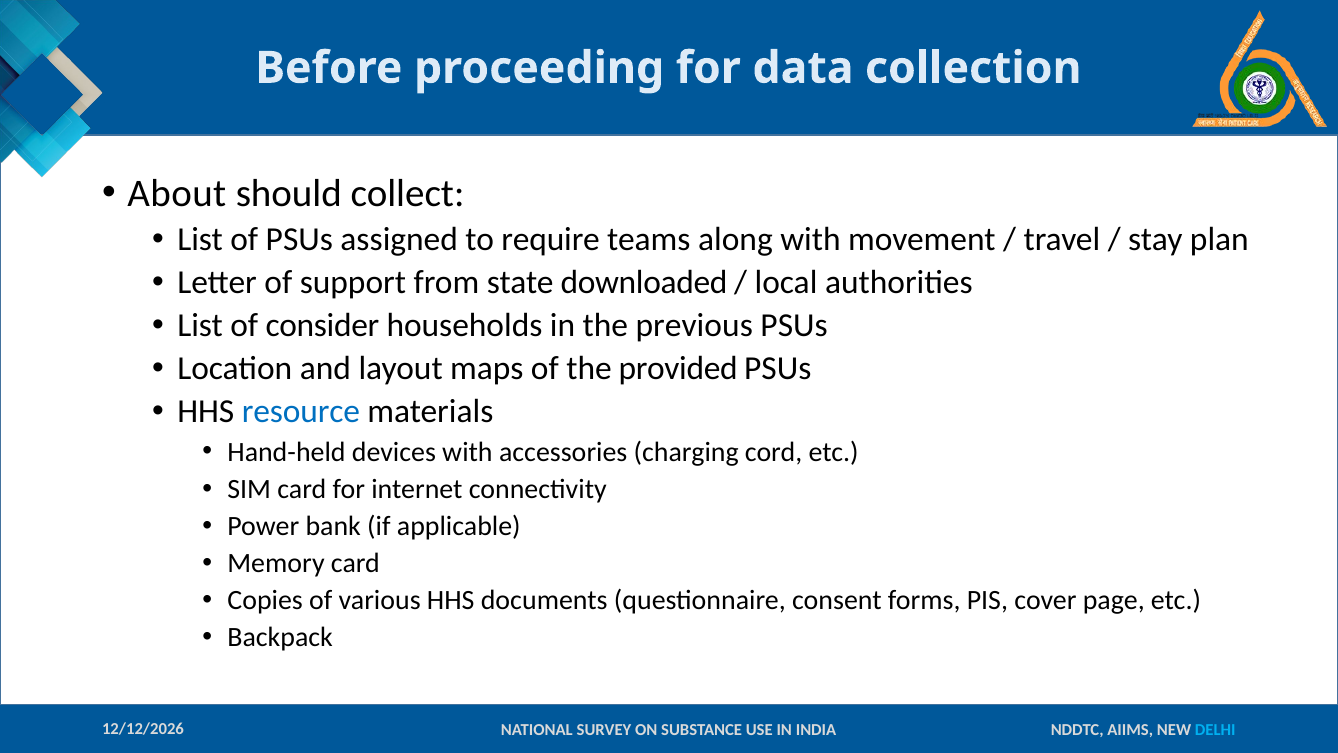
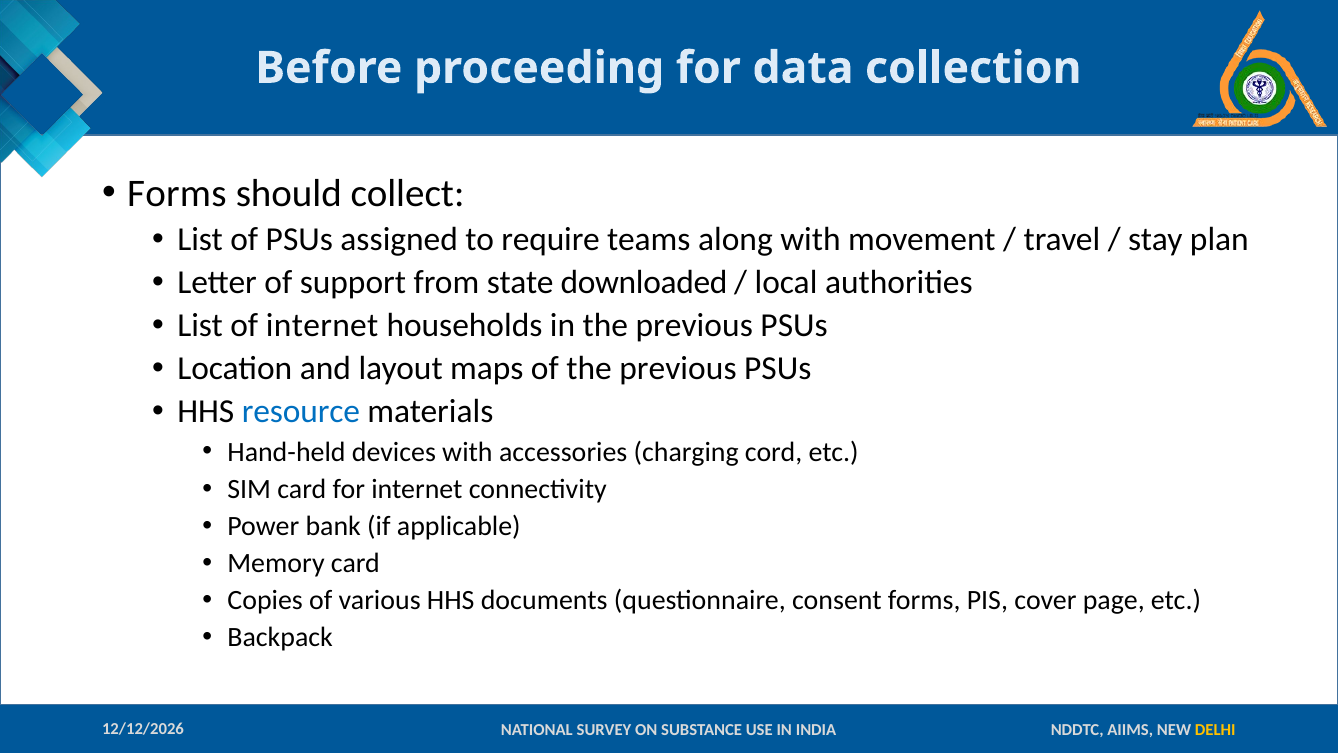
About at (177, 193): About -> Forms
of consider: consider -> internet
of the provided: provided -> previous
DELHI colour: light blue -> yellow
